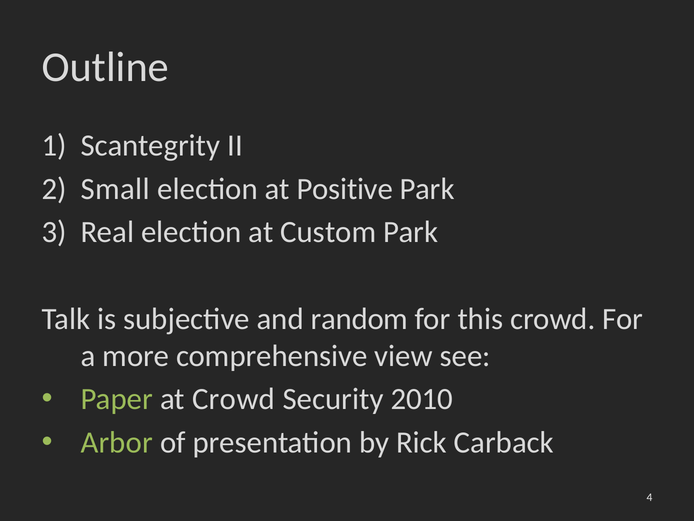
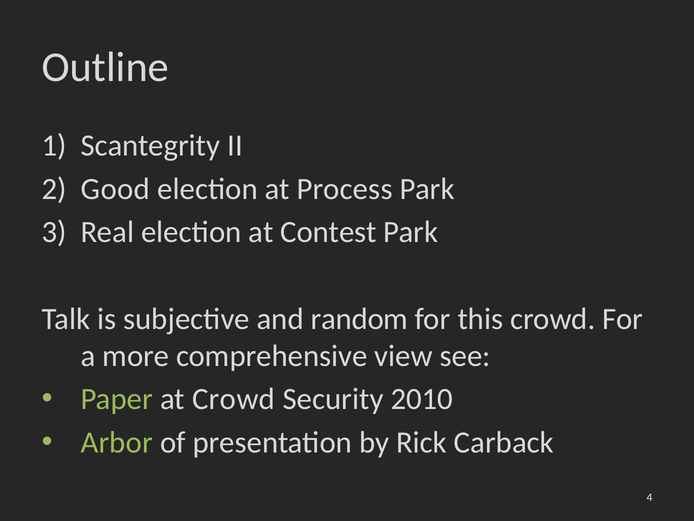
Small: Small -> Good
Positive: Positive -> Process
Custom: Custom -> Contest
